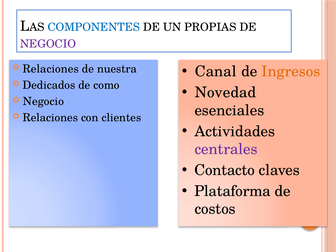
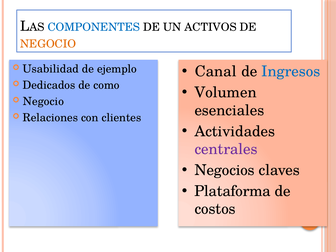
PROPIAS: PROPIAS -> ACTIVOS
NEGOCIO at (48, 44) colour: purple -> orange
Ingresos colour: orange -> blue
Relaciones at (51, 69): Relaciones -> Usabilidad
nuestra: nuestra -> ejemplo
Novedad: Novedad -> Volumen
Contacto: Contacto -> Negocios
